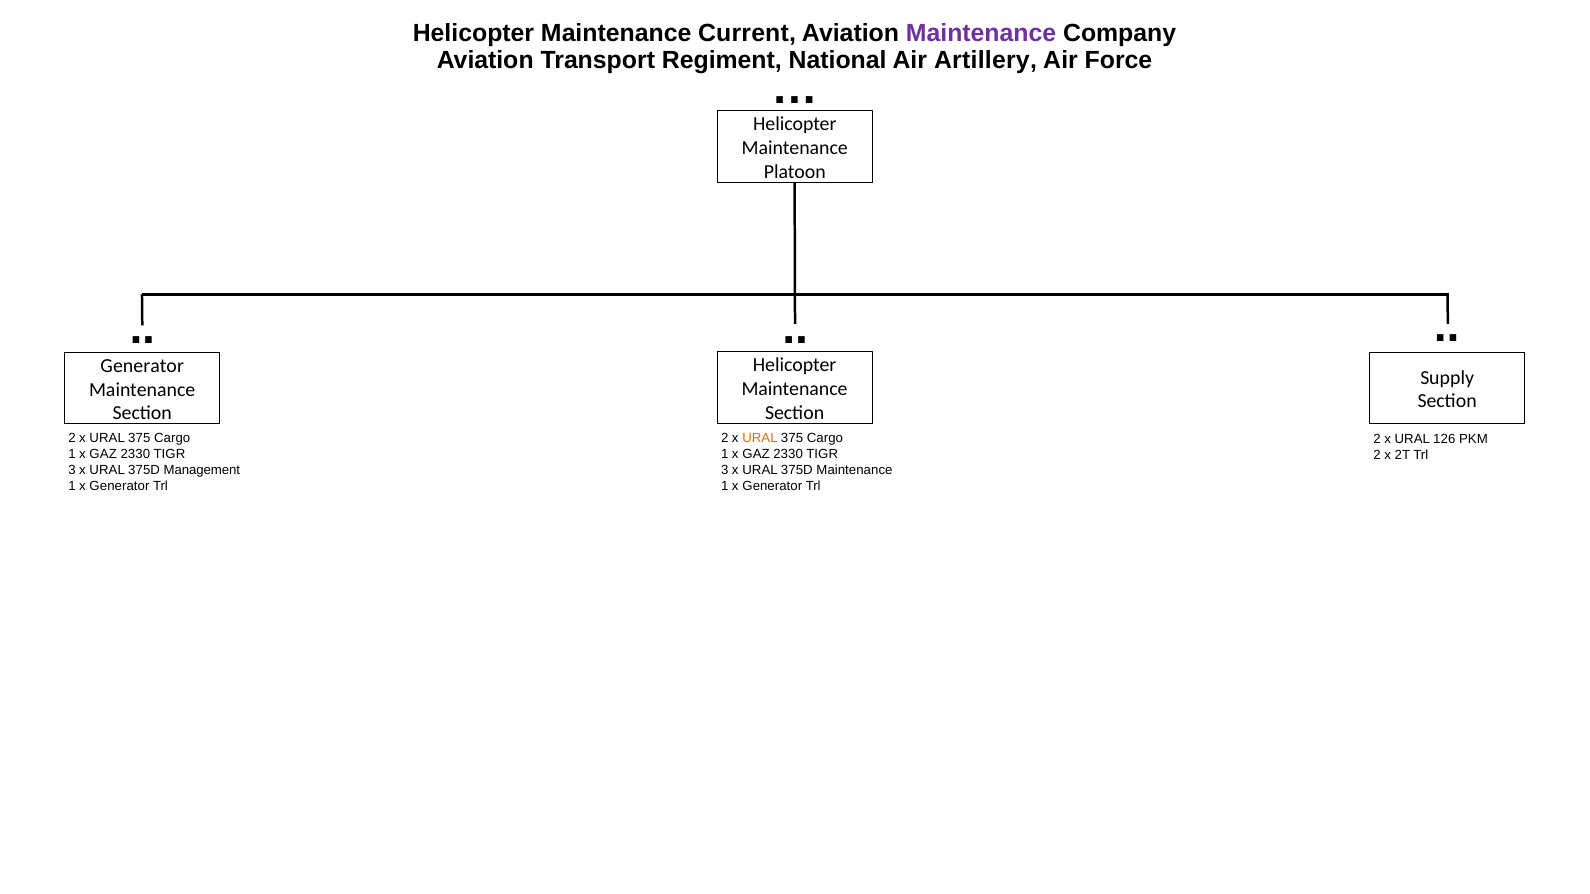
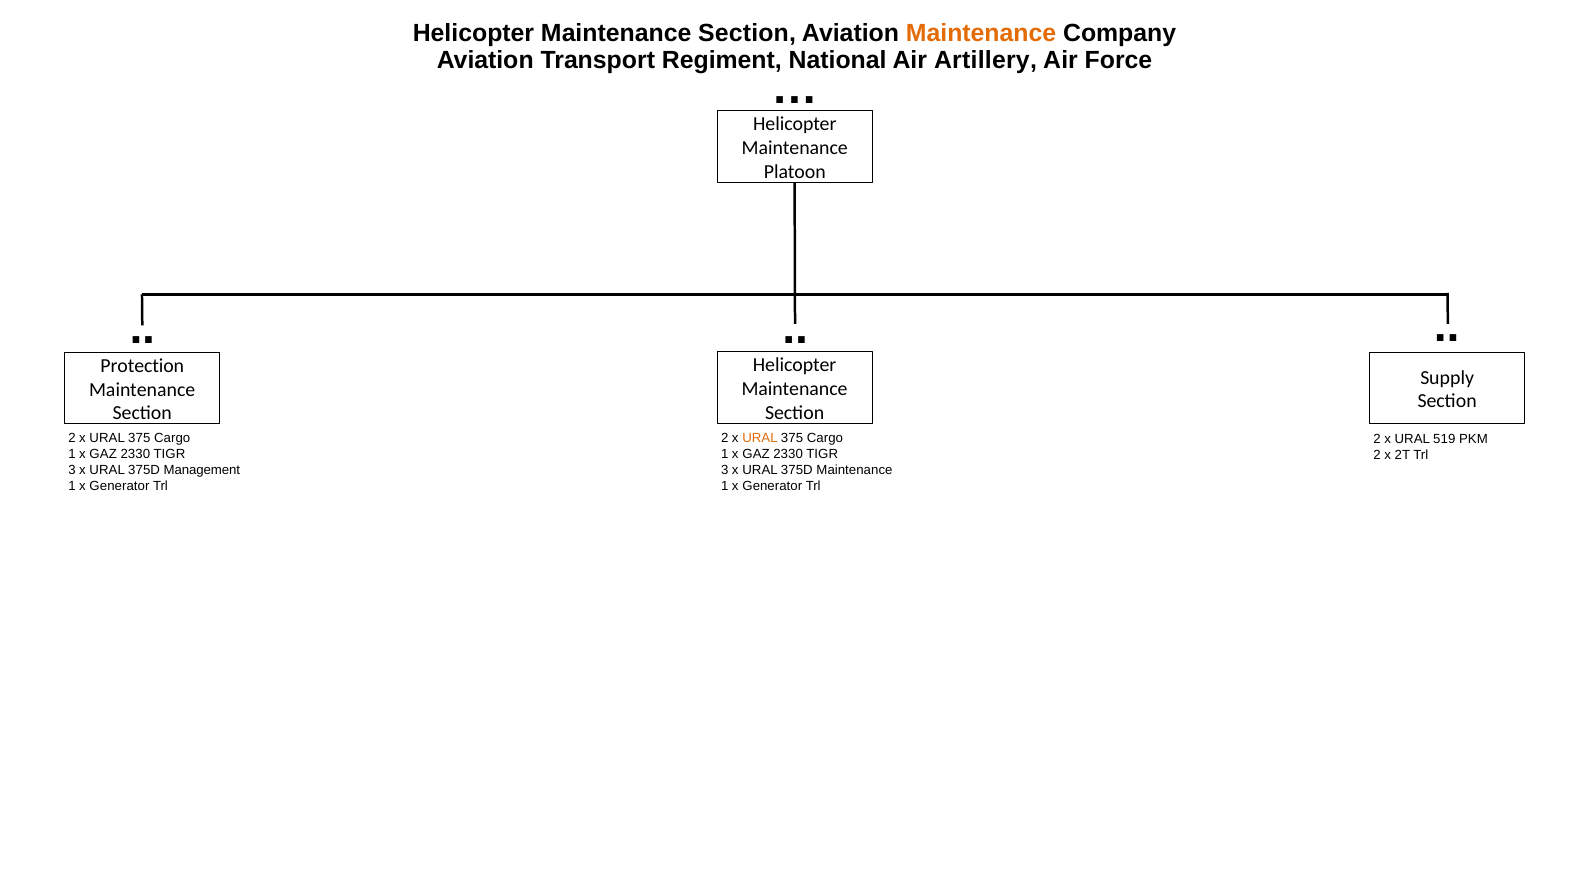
Current at (747, 33): Current -> Section
Maintenance at (981, 33) colour: purple -> orange
Generator at (142, 366): Generator -> Protection
126: 126 -> 519
